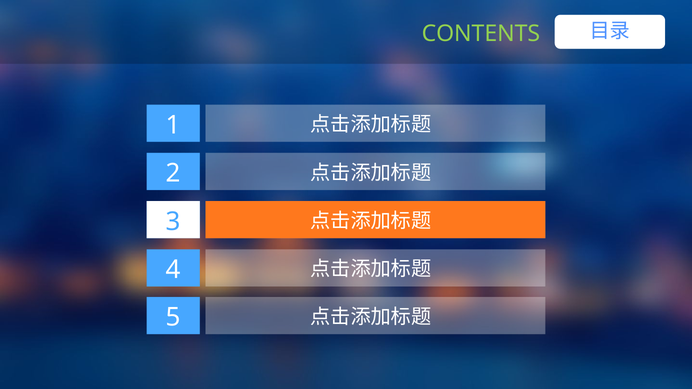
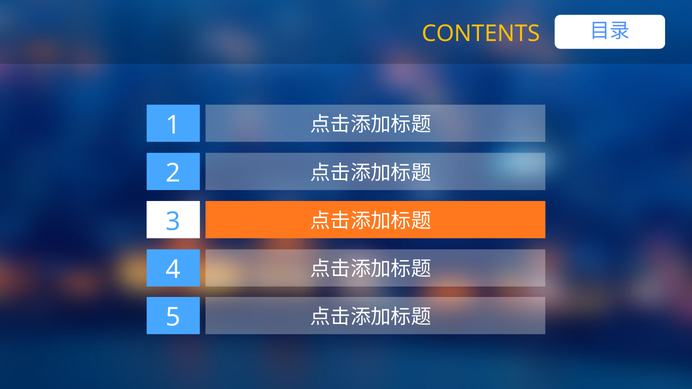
CONTENTS colour: light green -> yellow
